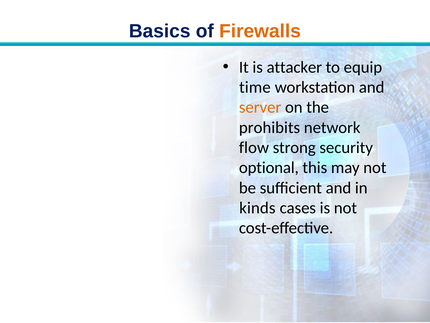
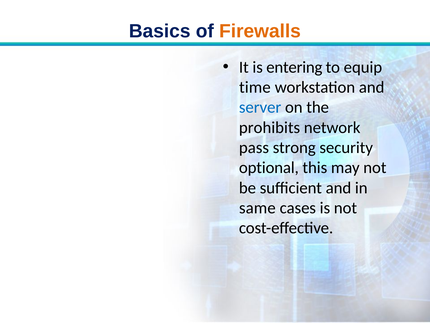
attacker: attacker -> entering
server colour: orange -> blue
flow: flow -> pass
kinds: kinds -> same
